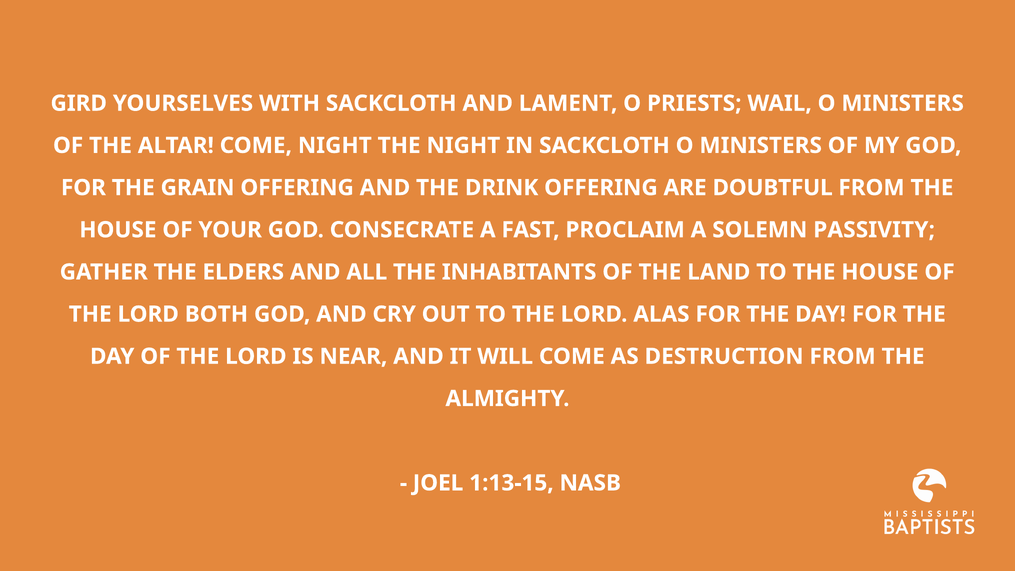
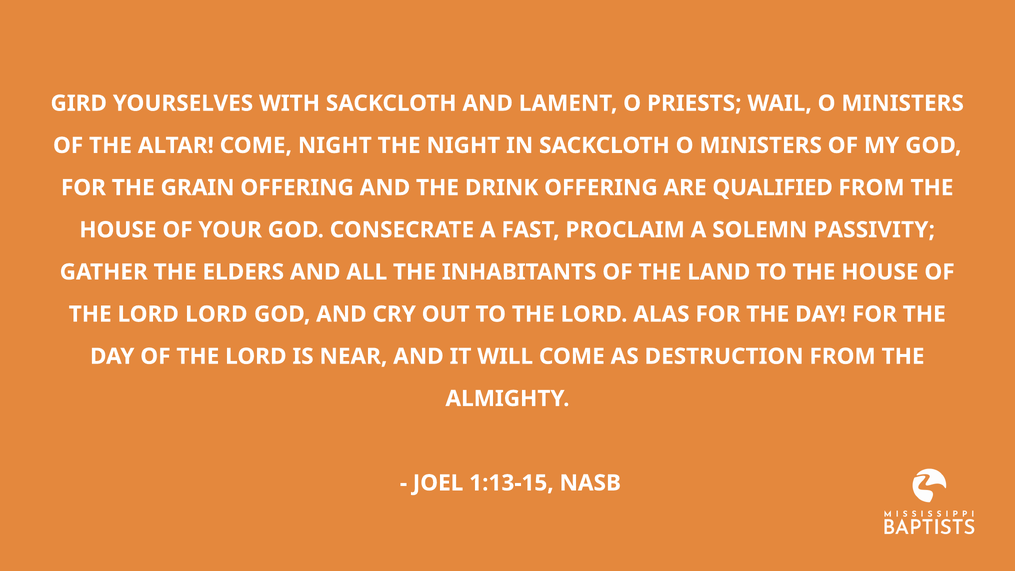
DOUBTFUL: DOUBTFUL -> QUALIFIED
LORD BOTH: BOTH -> LORD
